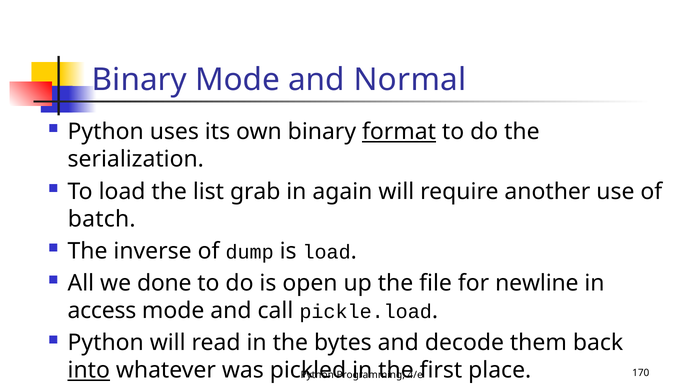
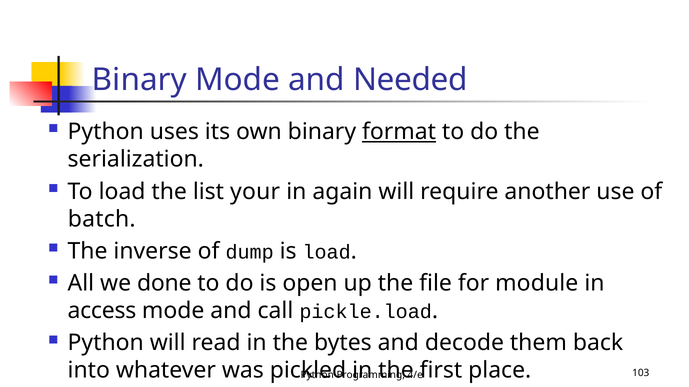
Normal: Normal -> Needed
grab: grab -> your
newline: newline -> module
into underline: present -> none
170: 170 -> 103
